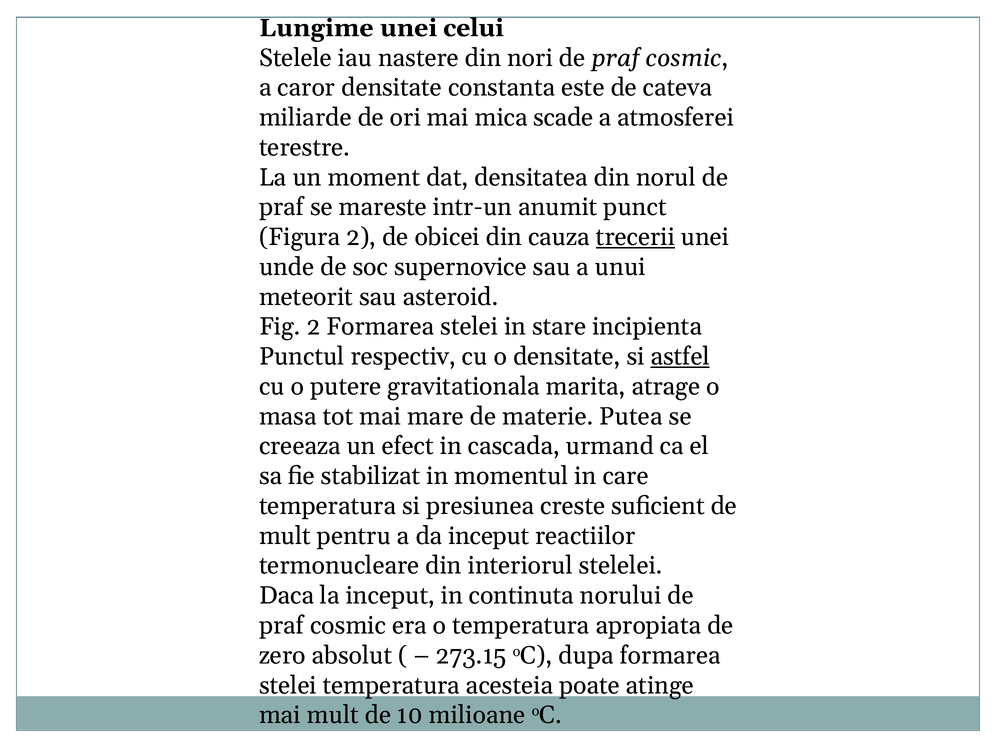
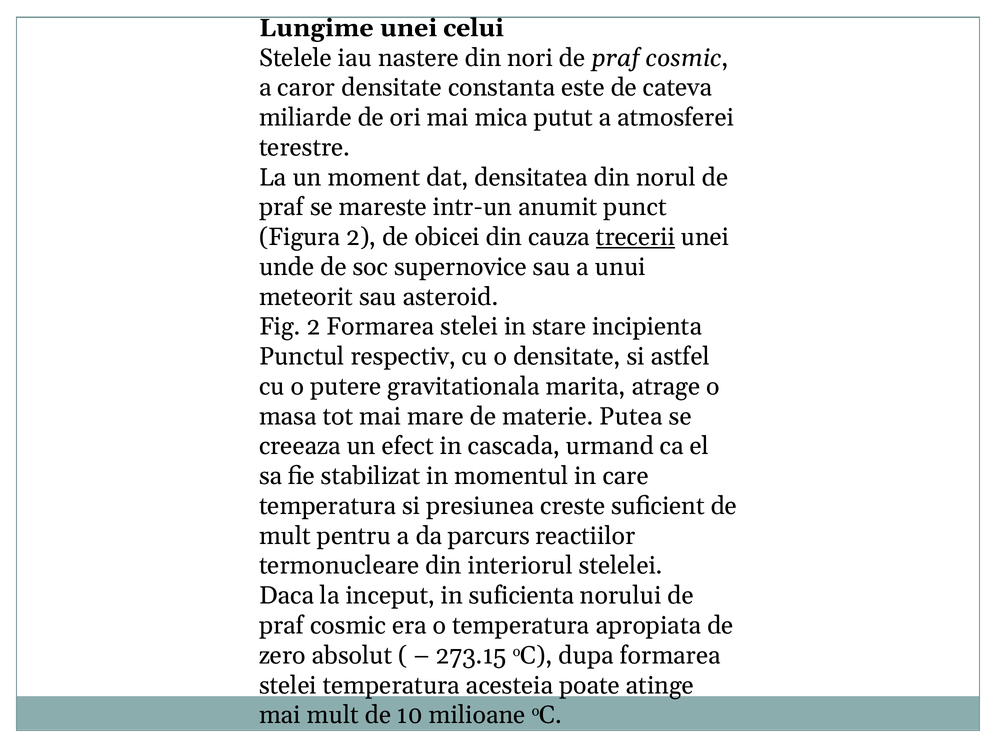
scade: scade -> putut
astfel underline: present -> none
da inceput: inceput -> parcurs
continuta: continuta -> suficienta
